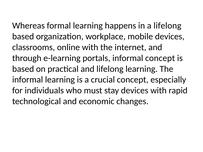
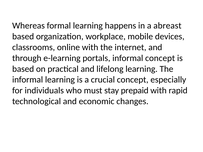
a lifelong: lifelong -> abreast
stay devices: devices -> prepaid
